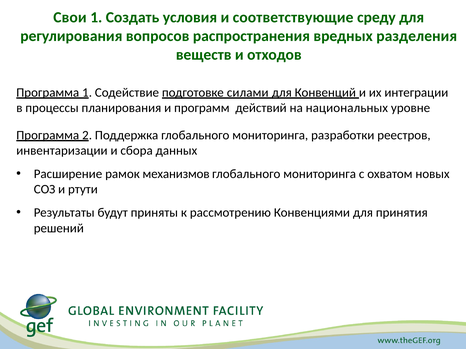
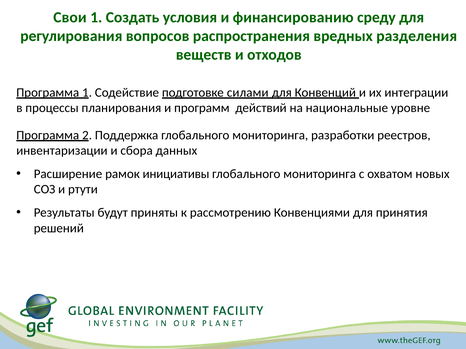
соответствующие: соответствующие -> финансированию
национальных: национальных -> национальные
механизмов: механизмов -> инициативы
